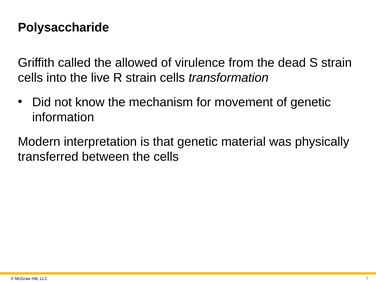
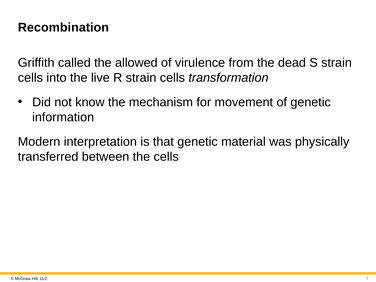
Polysaccharide: Polysaccharide -> Recombination
